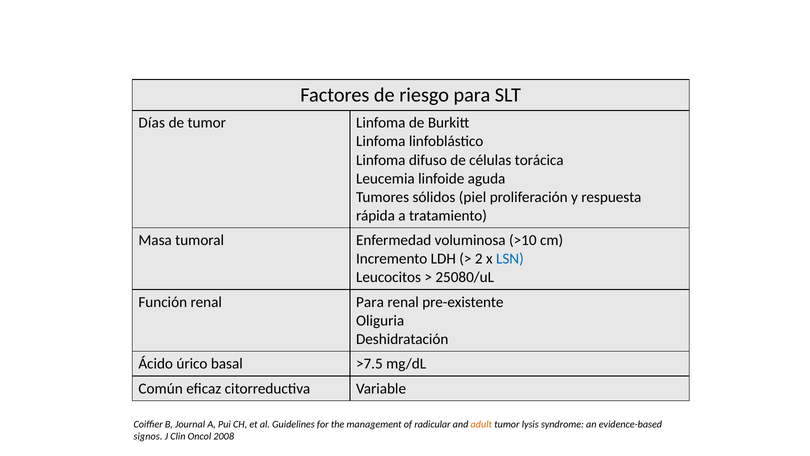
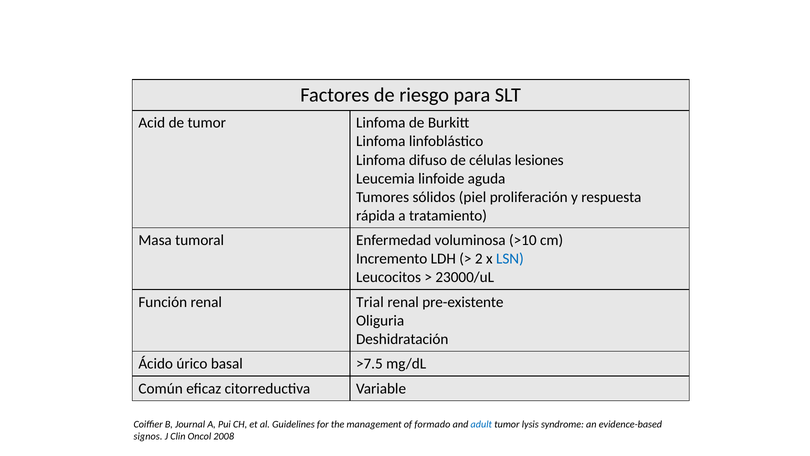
Días: Días -> Acid
torácica: torácica -> lesiones
25080/uL: 25080/uL -> 23000/uL
renal Para: Para -> Trial
radicular: radicular -> formado
adult colour: orange -> blue
